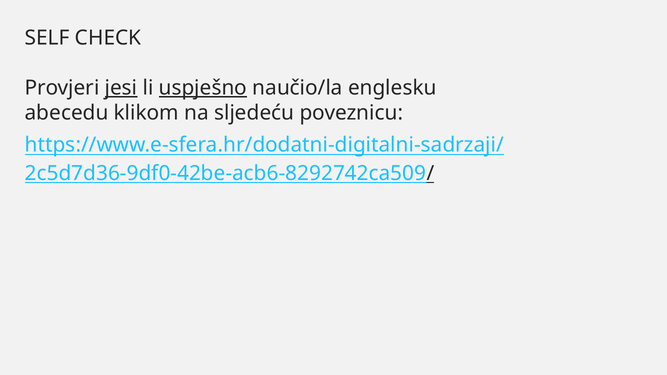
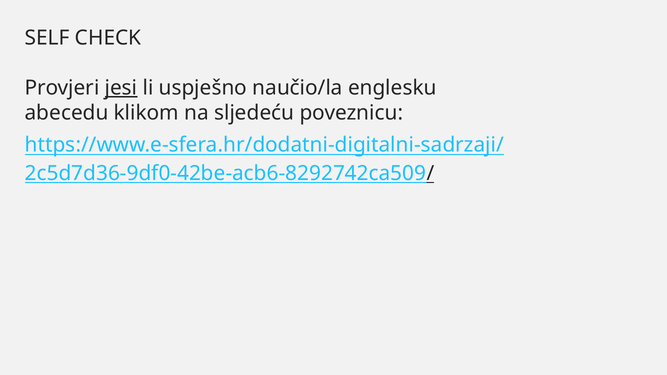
uspješno underline: present -> none
